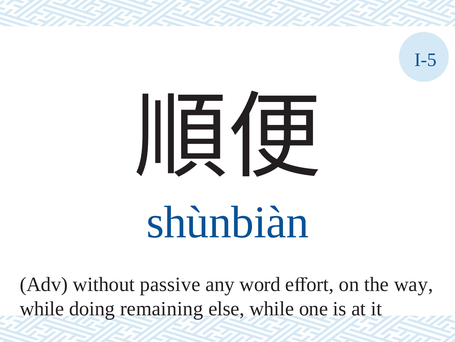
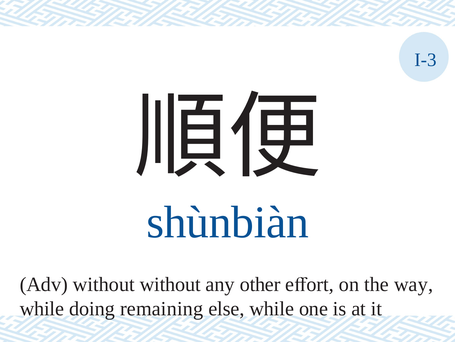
I-5: I-5 -> I-3
without passive: passive -> without
word: word -> other
